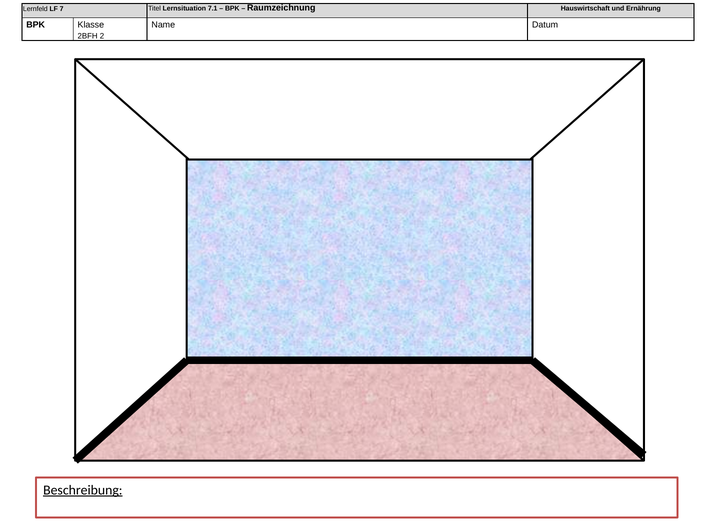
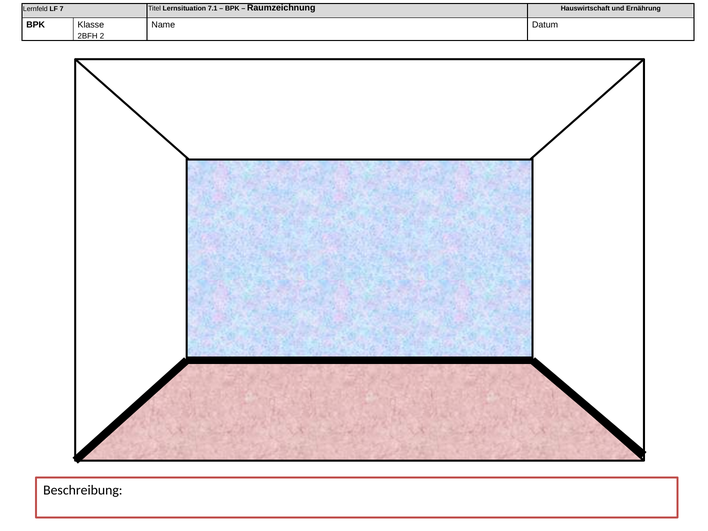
Beschreibung underline: present -> none
